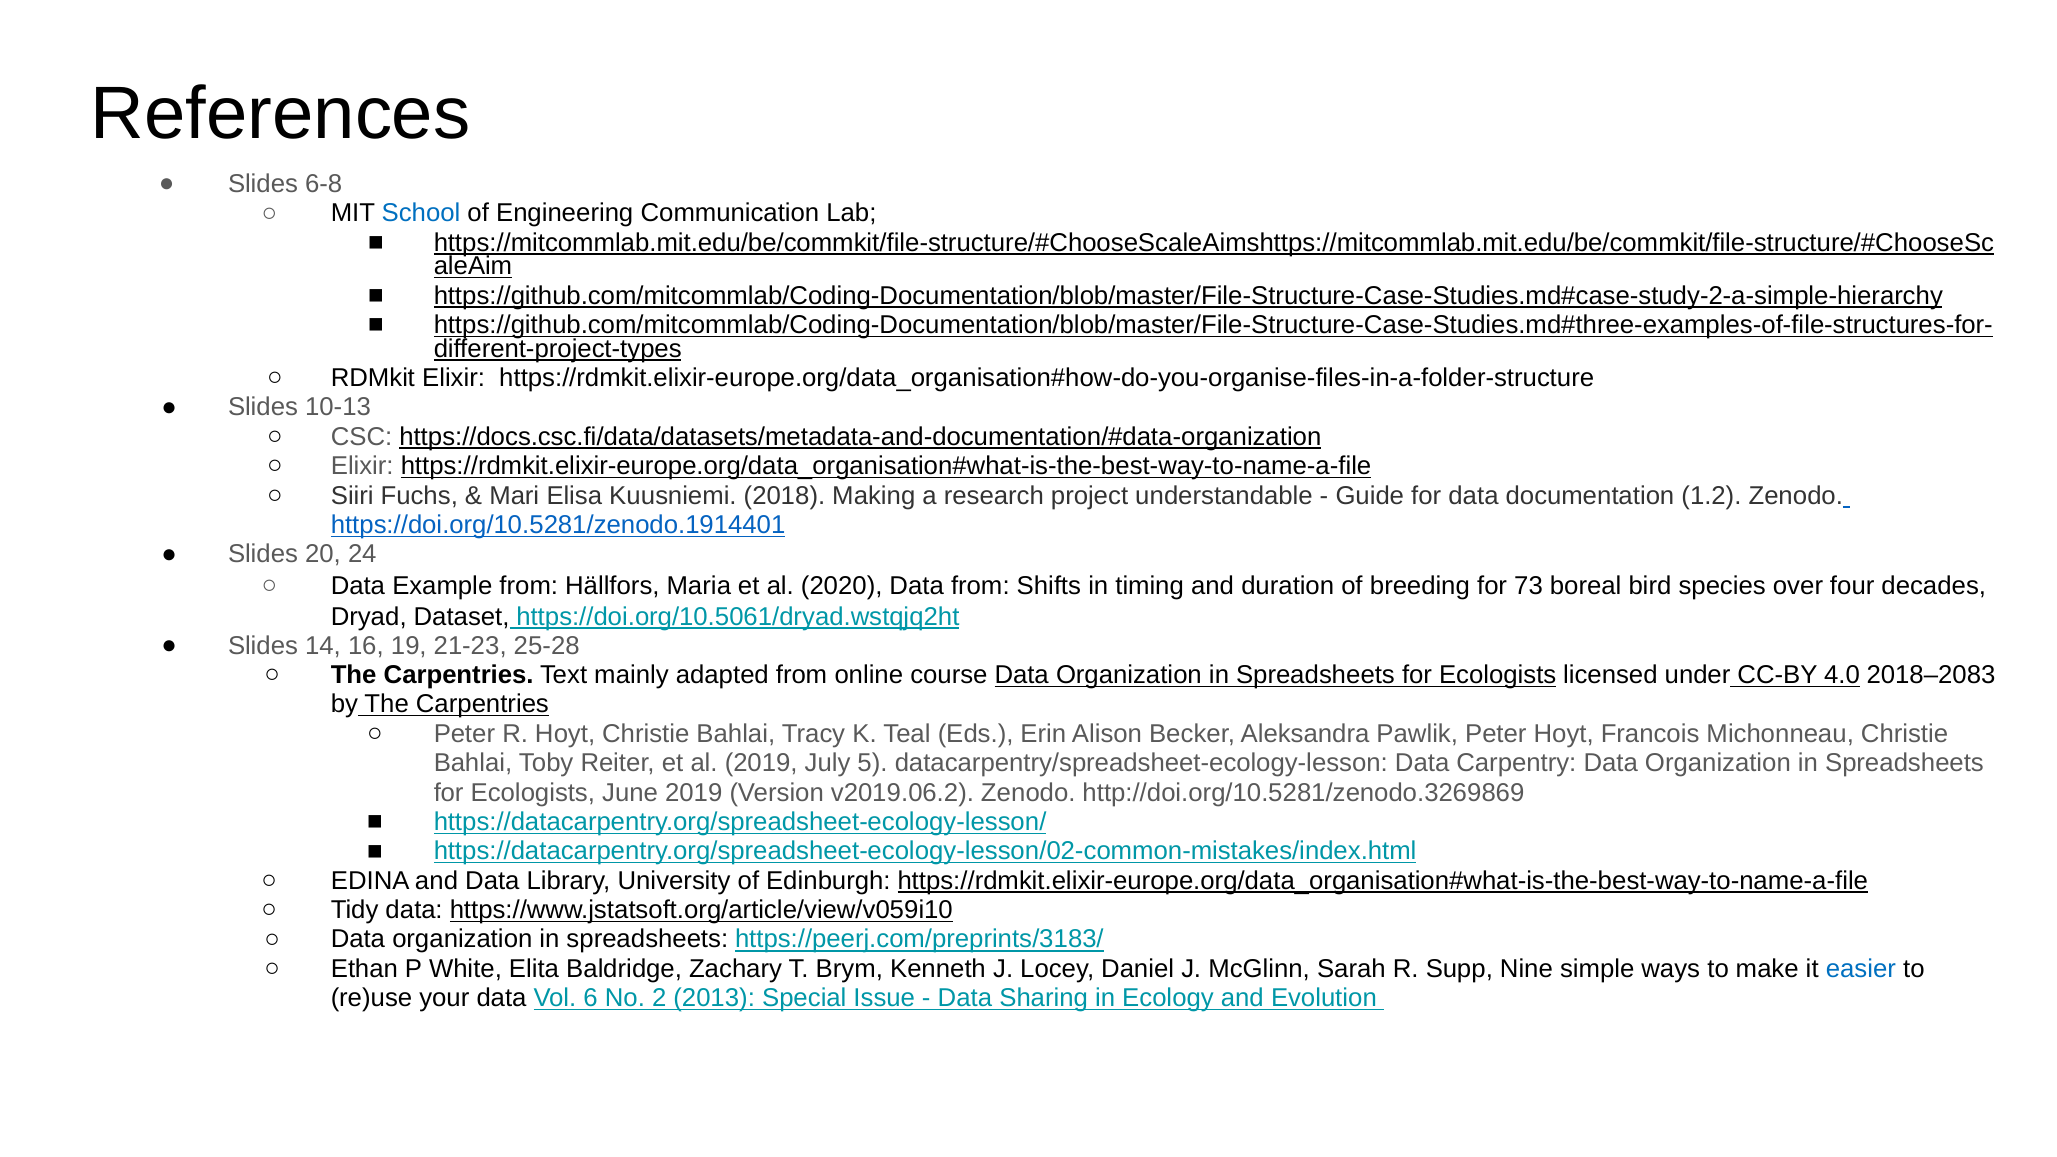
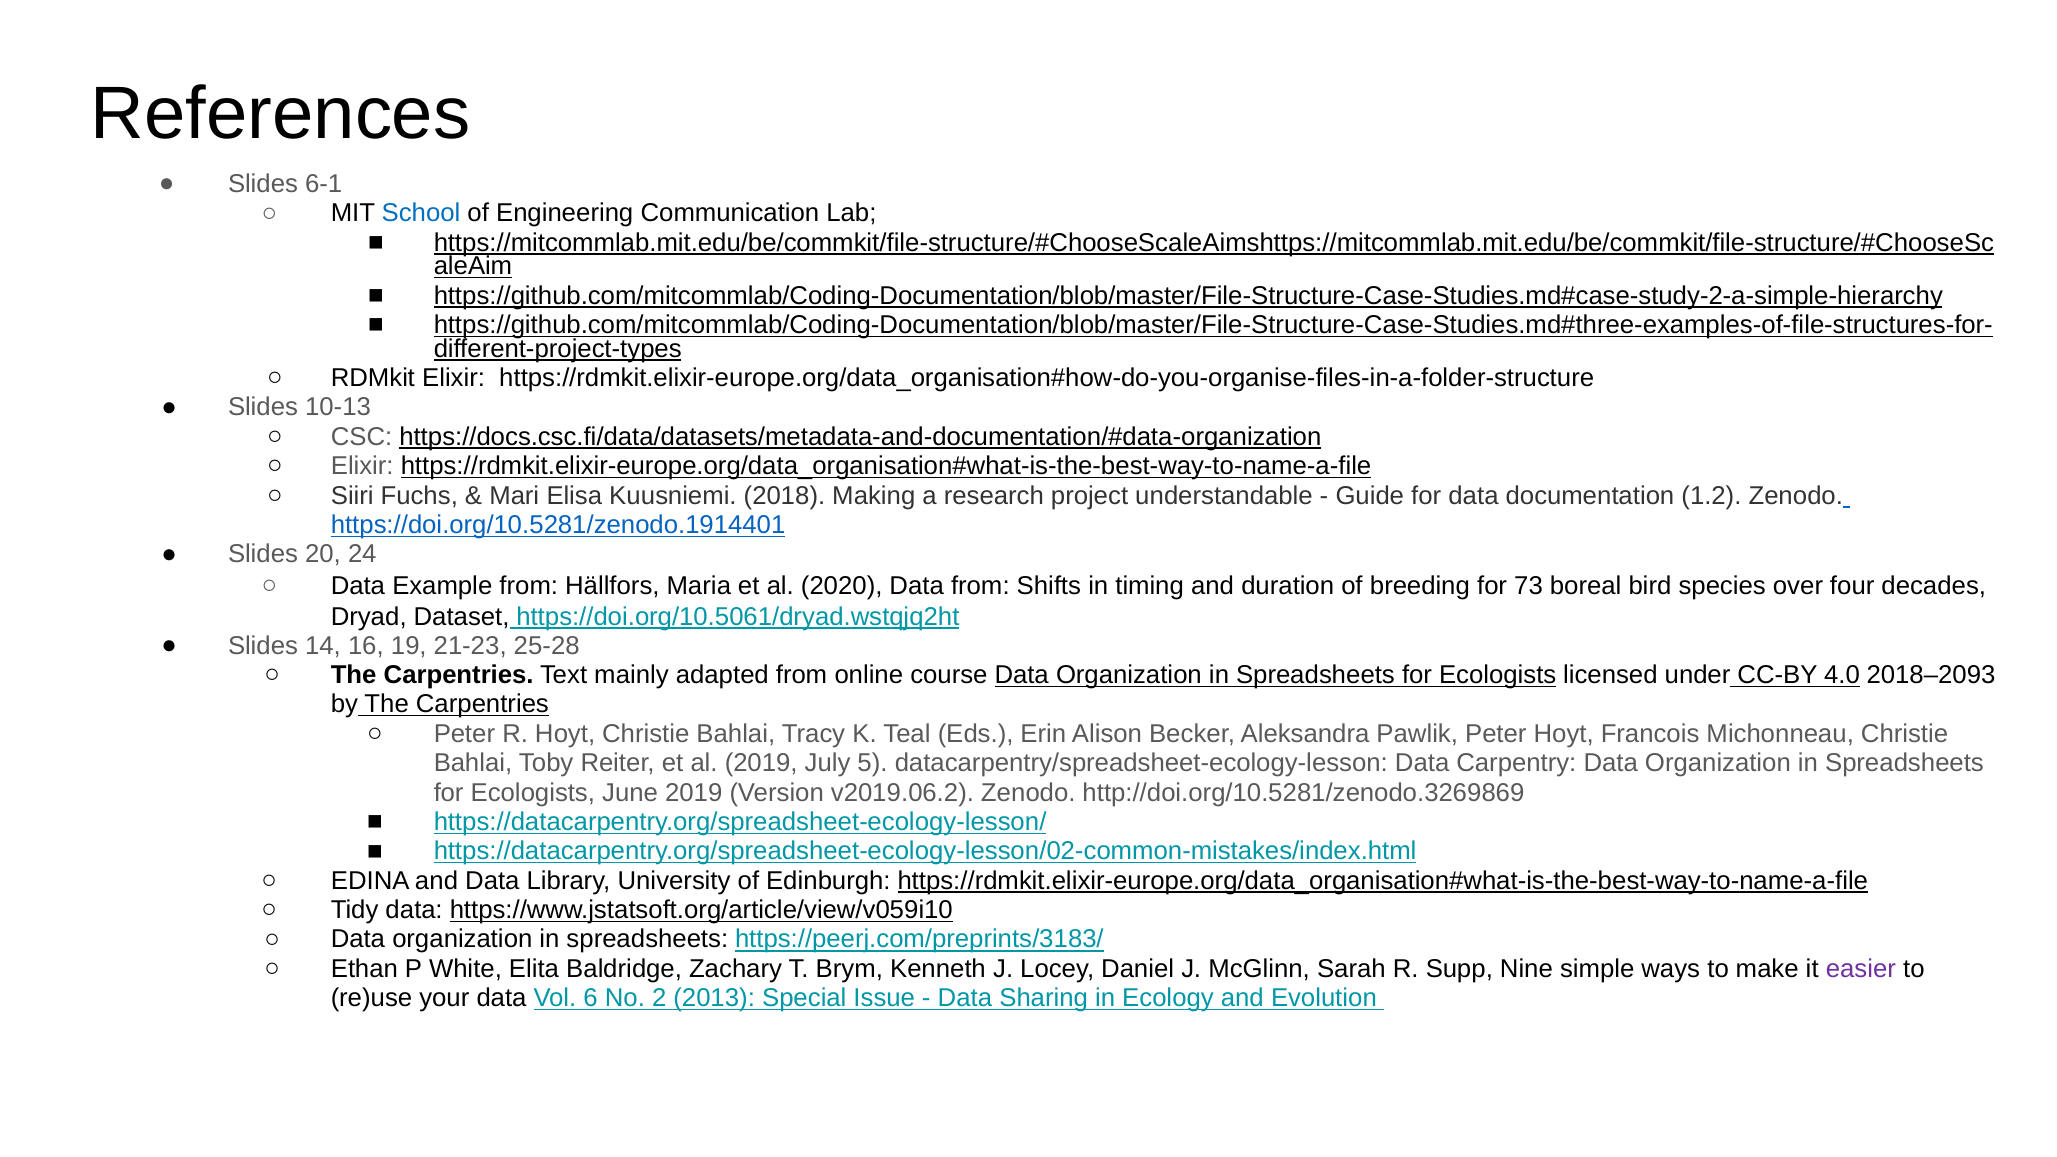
6-8: 6-8 -> 6-1
2018–2083: 2018–2083 -> 2018–2093
easier colour: blue -> purple
